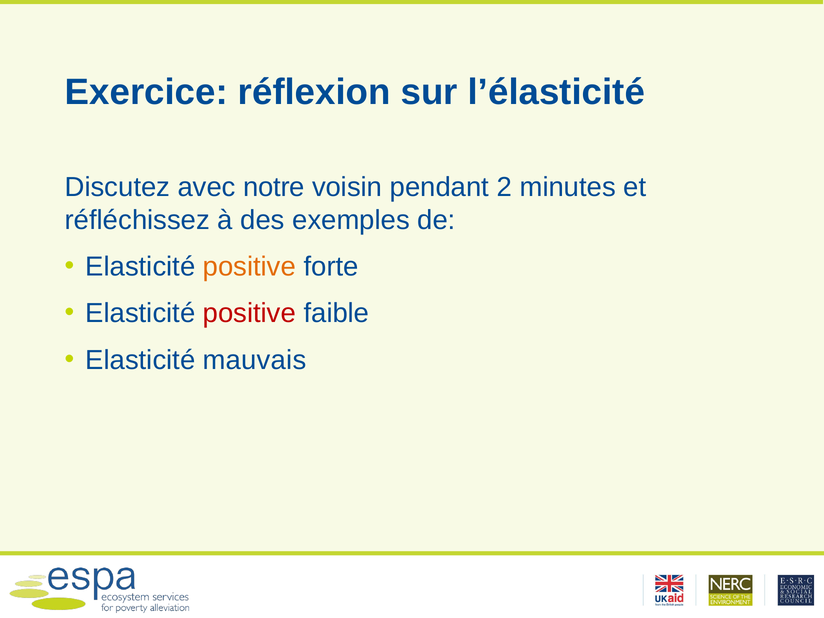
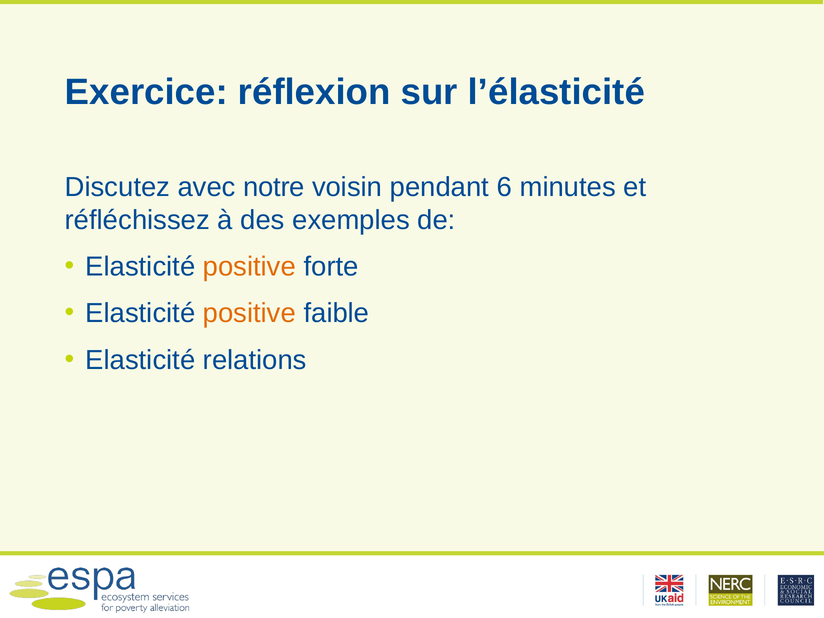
2: 2 -> 6
positive at (249, 313) colour: red -> orange
mauvais: mauvais -> relations
